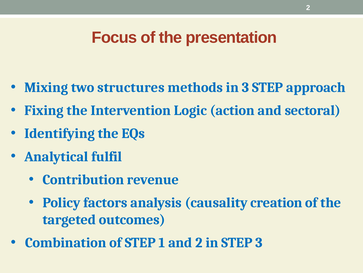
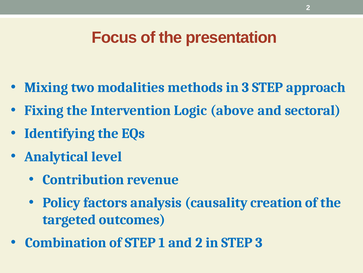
structures: structures -> modalities
action: action -> above
fulfil: fulfil -> level
